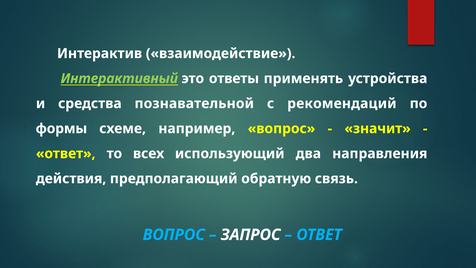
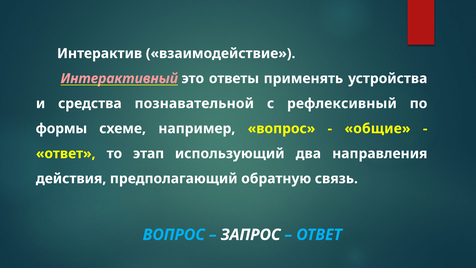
Интерактивный colour: light green -> pink
рекомендаций: рекомендаций -> рефлексивный
значит: значит -> общие
всех: всех -> этап
